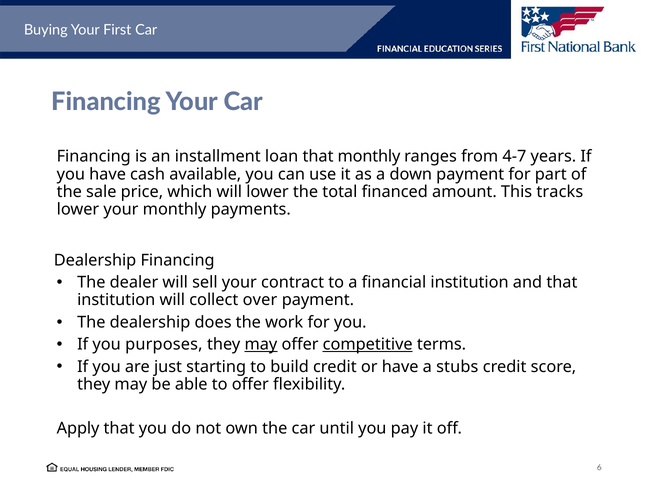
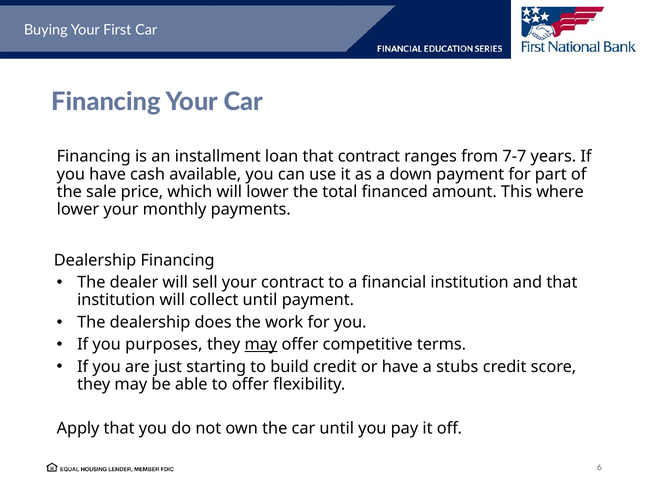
that monthly: monthly -> contract
4-7: 4-7 -> 7-7
tracks: tracks -> where
collect over: over -> until
competitive underline: present -> none
